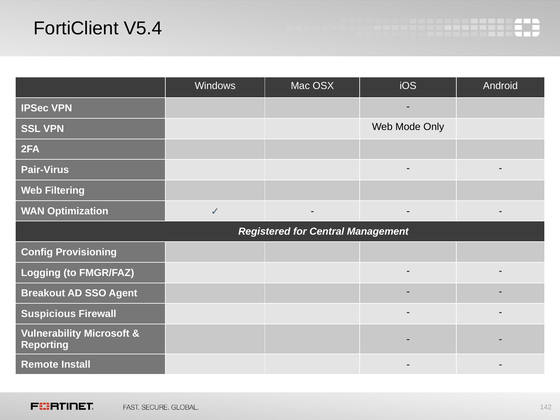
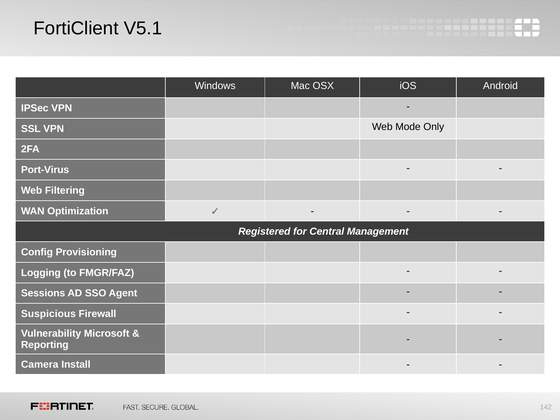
V5.4: V5.4 -> V5.1
Pair-Virus: Pair-Virus -> Port-Virus
Breakout: Breakout -> Sessions
Remote: Remote -> Camera
